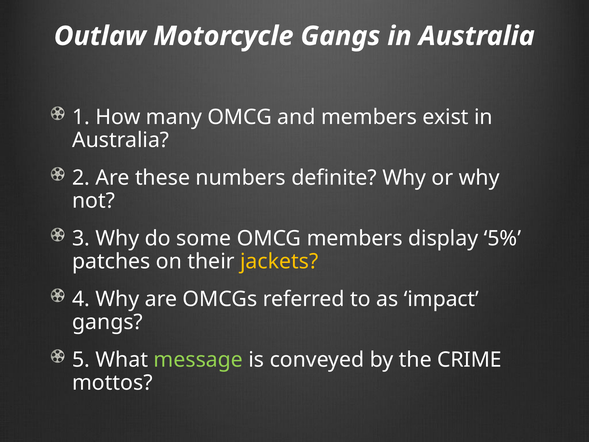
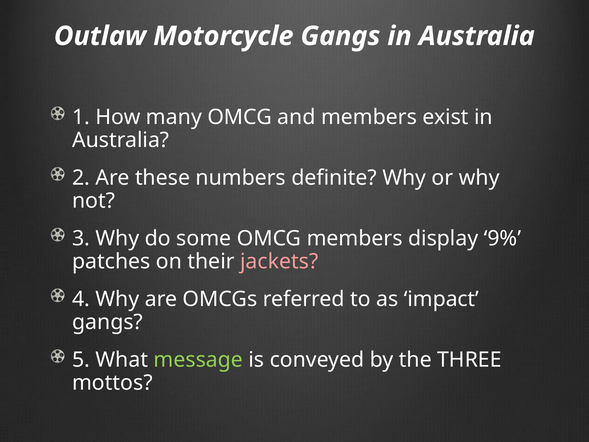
5%: 5% -> 9%
jackets colour: yellow -> pink
CRIME: CRIME -> THREE
